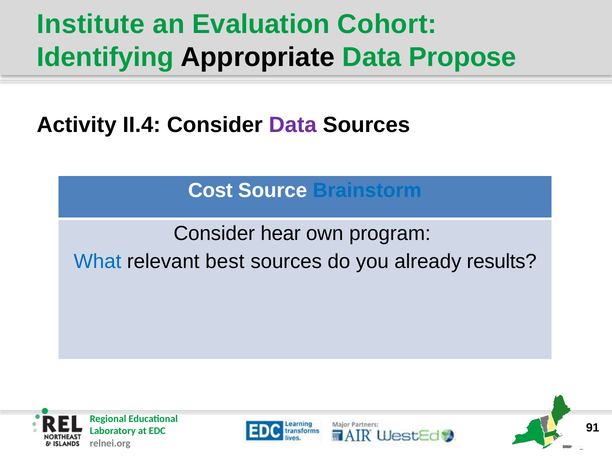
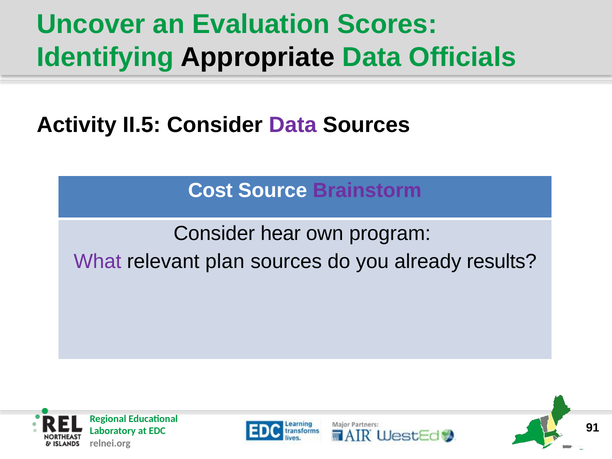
Institute: Institute -> Uncover
Cohort: Cohort -> Scores
Propose: Propose -> Officials
II.4: II.4 -> II.5
Brainstorm colour: blue -> purple
What colour: blue -> purple
best: best -> plan
